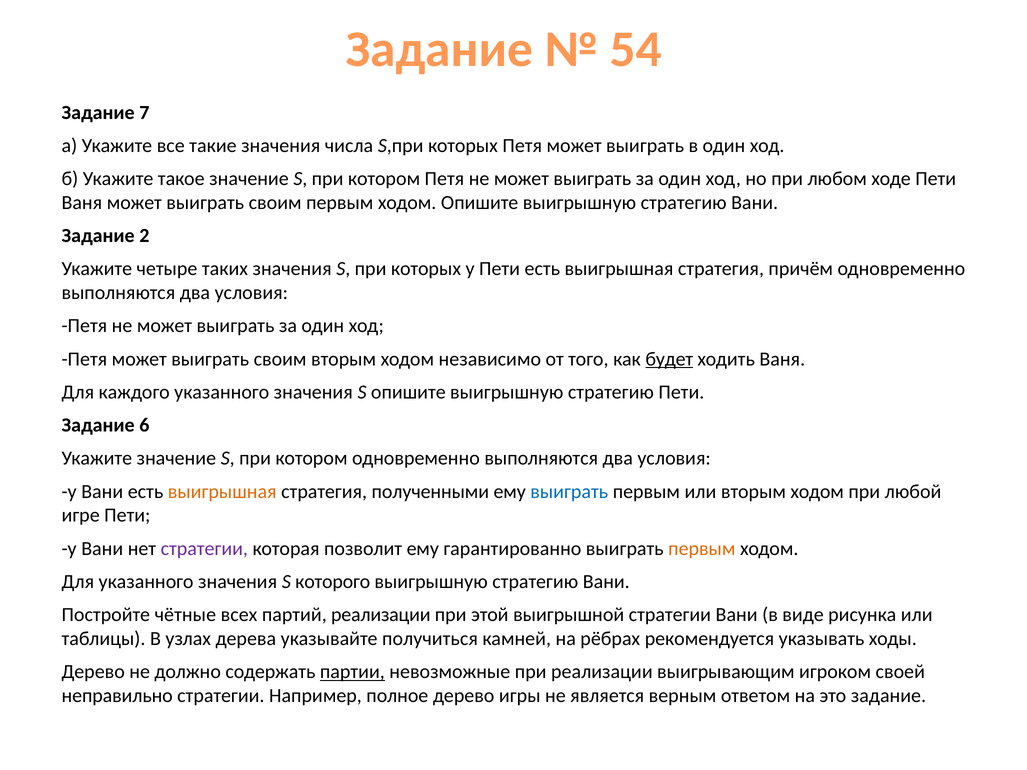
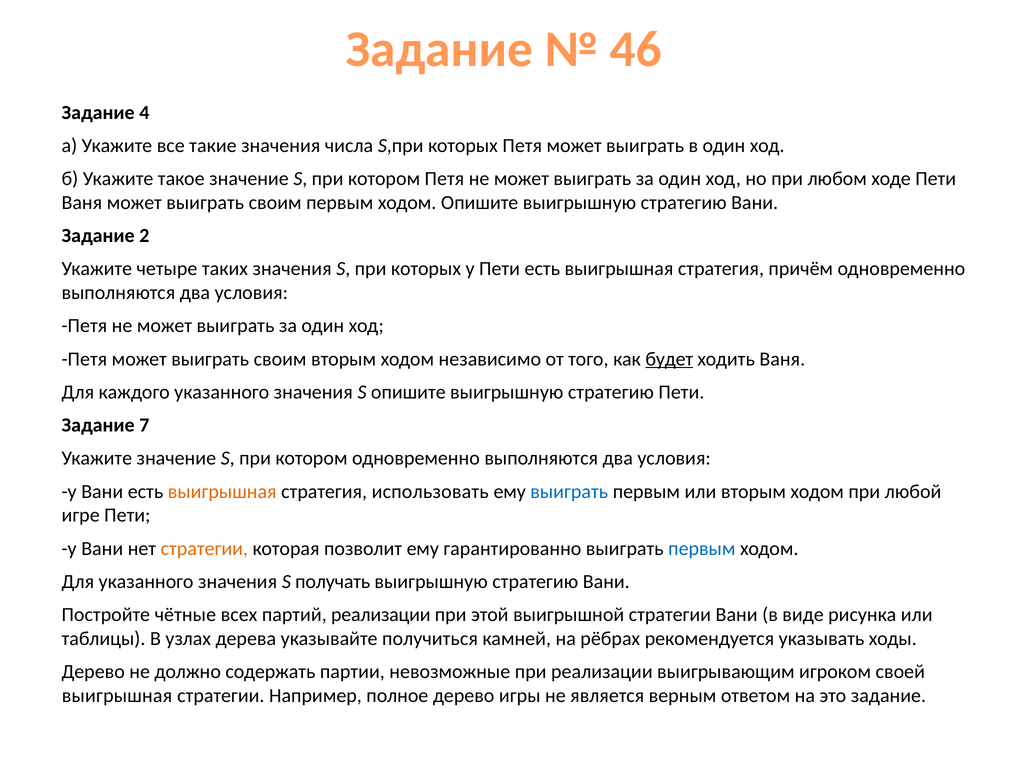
54: 54 -> 46
7: 7 -> 4
6: 6 -> 7
полученными: полученными -> использовать
стратегии at (204, 549) colour: purple -> orange
первым at (702, 549) colour: orange -> blue
которого: которого -> получать
партии underline: present -> none
неправильно at (117, 696): неправильно -> выигрышная
